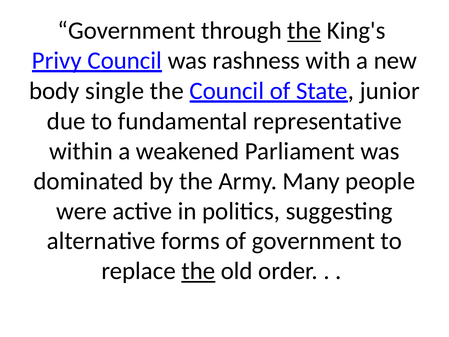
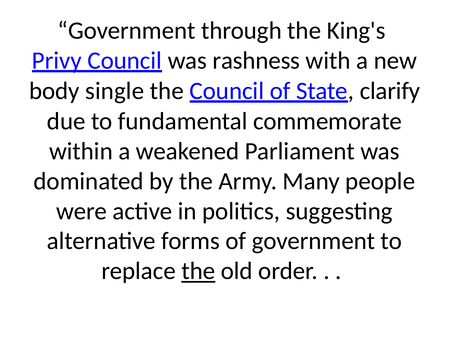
the at (304, 30) underline: present -> none
junior: junior -> clarify
representative: representative -> commemorate
